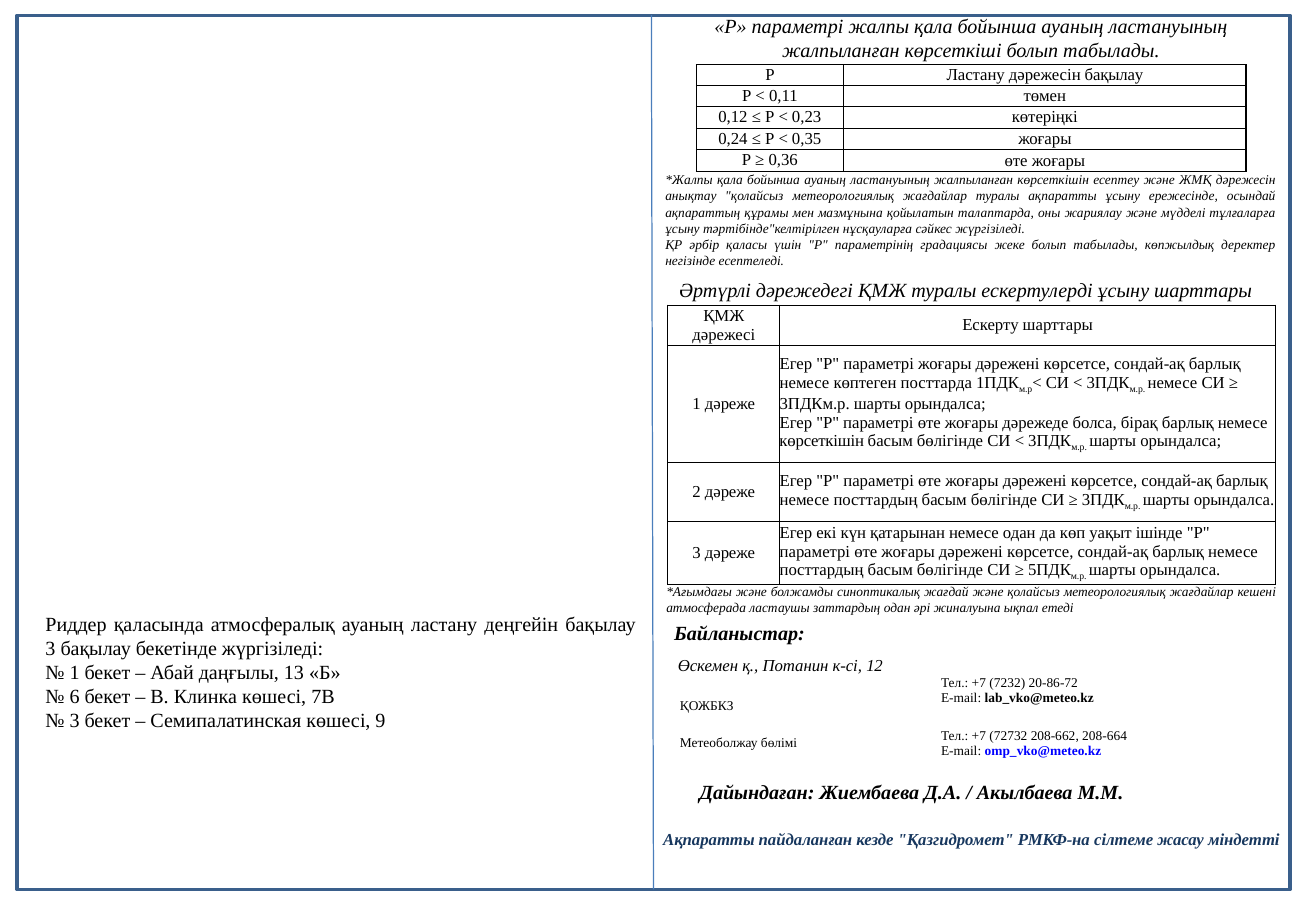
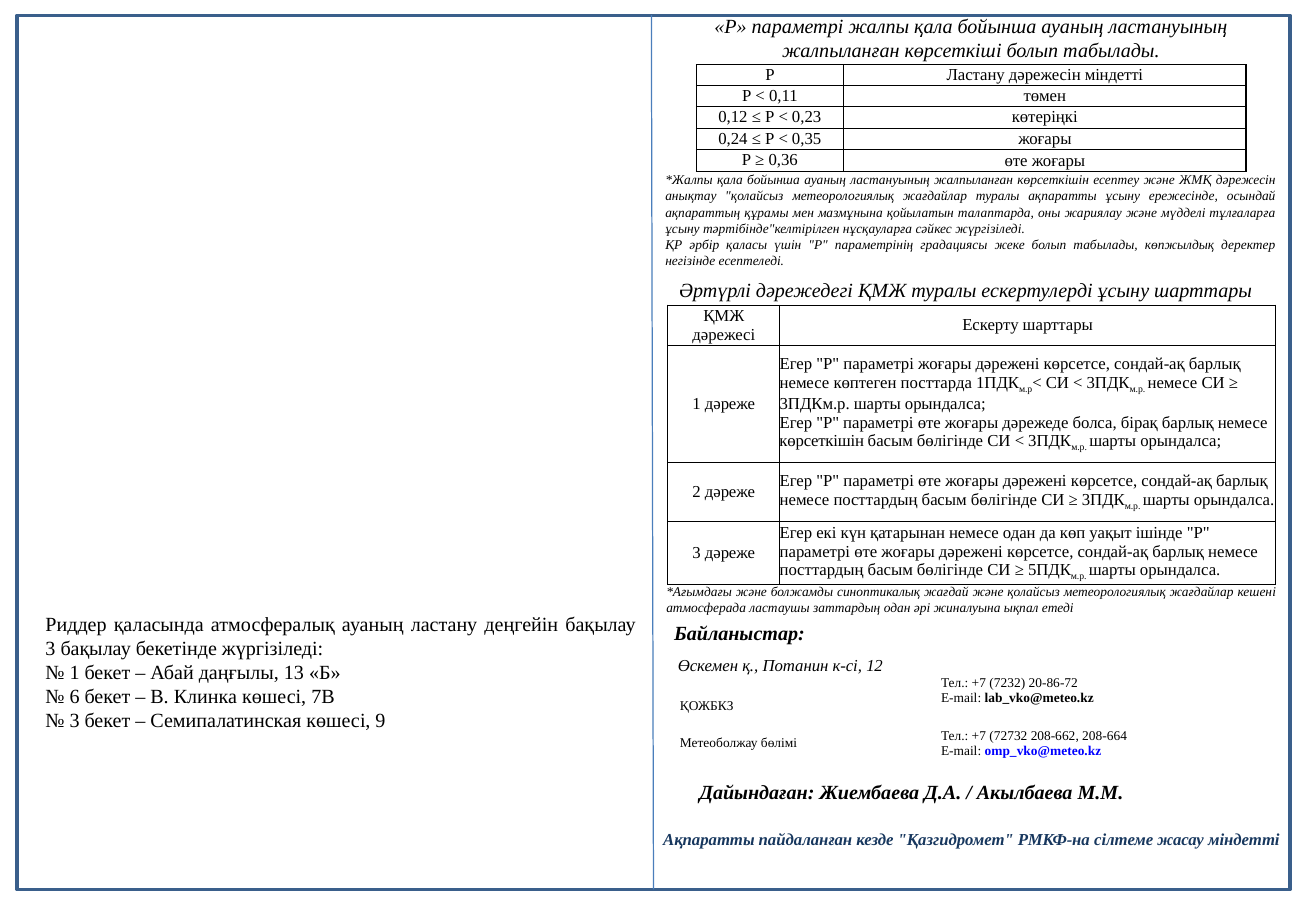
дәрежесін бақылау: бақылау -> міндетті
